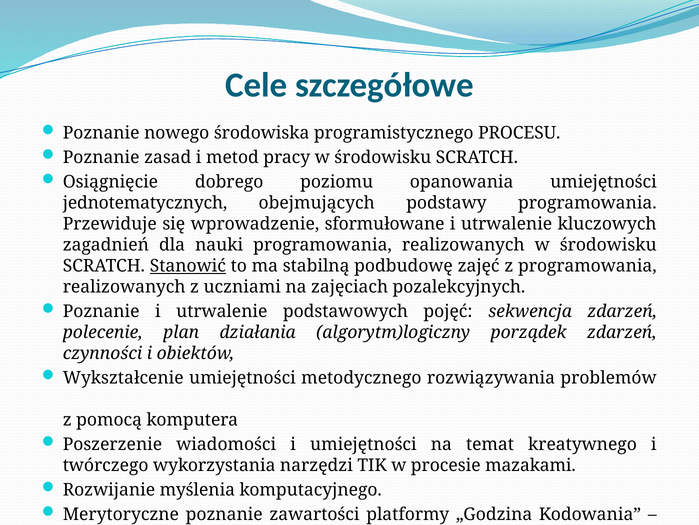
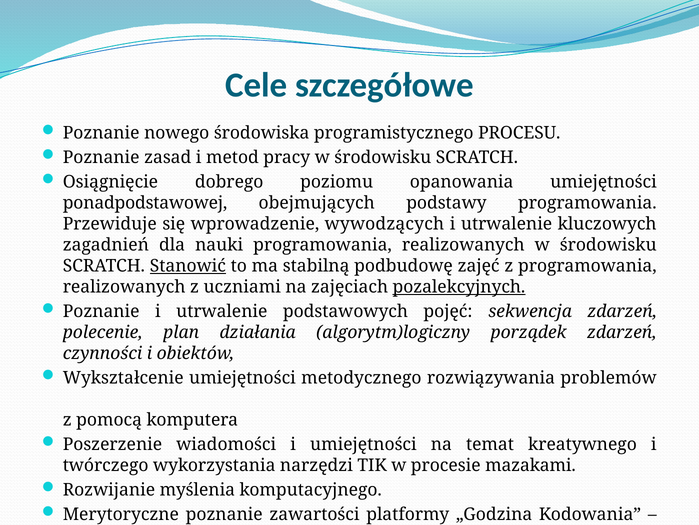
jednotematycznych: jednotematycznych -> ponadpodstawowej
sformułowane: sformułowane -> wywodzących
pozalekcyjnych underline: none -> present
